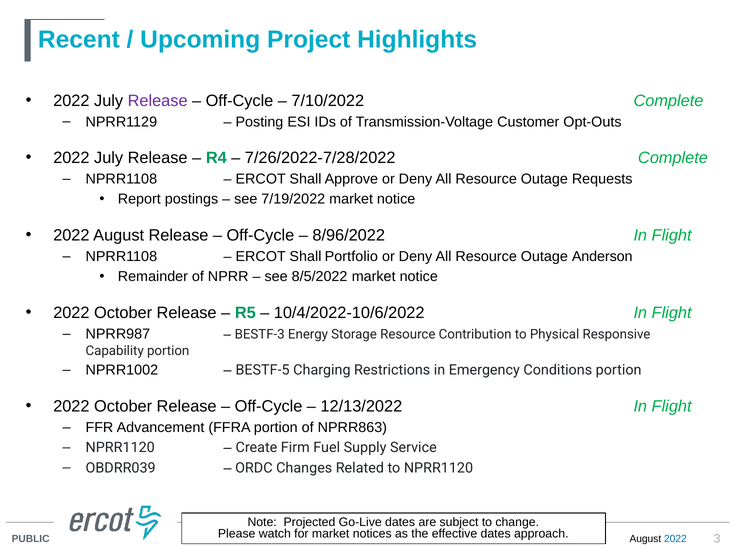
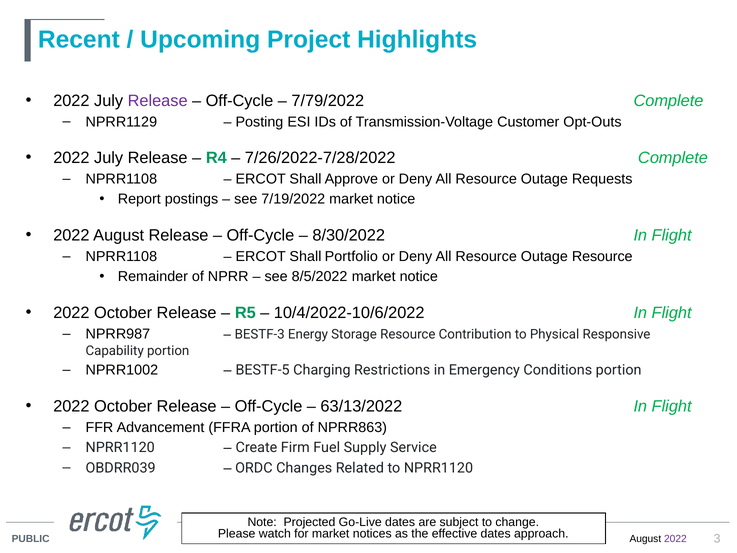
7/10/2022: 7/10/2022 -> 7/79/2022
8/96/2022: 8/96/2022 -> 8/30/2022
Outage Anderson: Anderson -> Resource
12/13/2022: 12/13/2022 -> 63/13/2022
2022 at (675, 539) colour: blue -> purple
